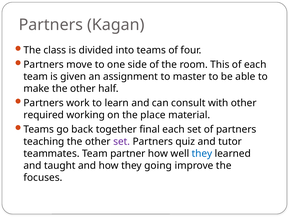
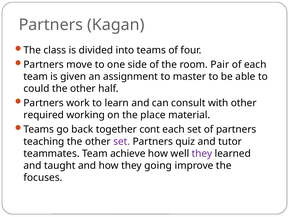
This: This -> Pair
make: make -> could
final: final -> cont
partner: partner -> achieve
they at (202, 153) colour: blue -> purple
